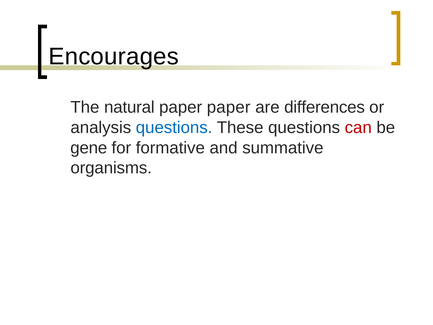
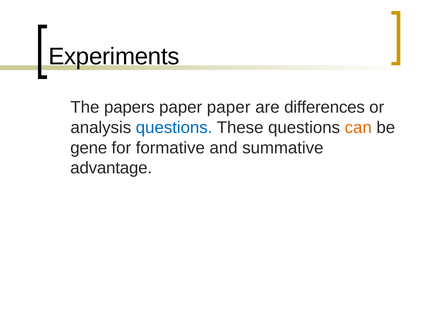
Encourages: Encourages -> Experiments
natural: natural -> papers
can colour: red -> orange
organisms: organisms -> advantage
